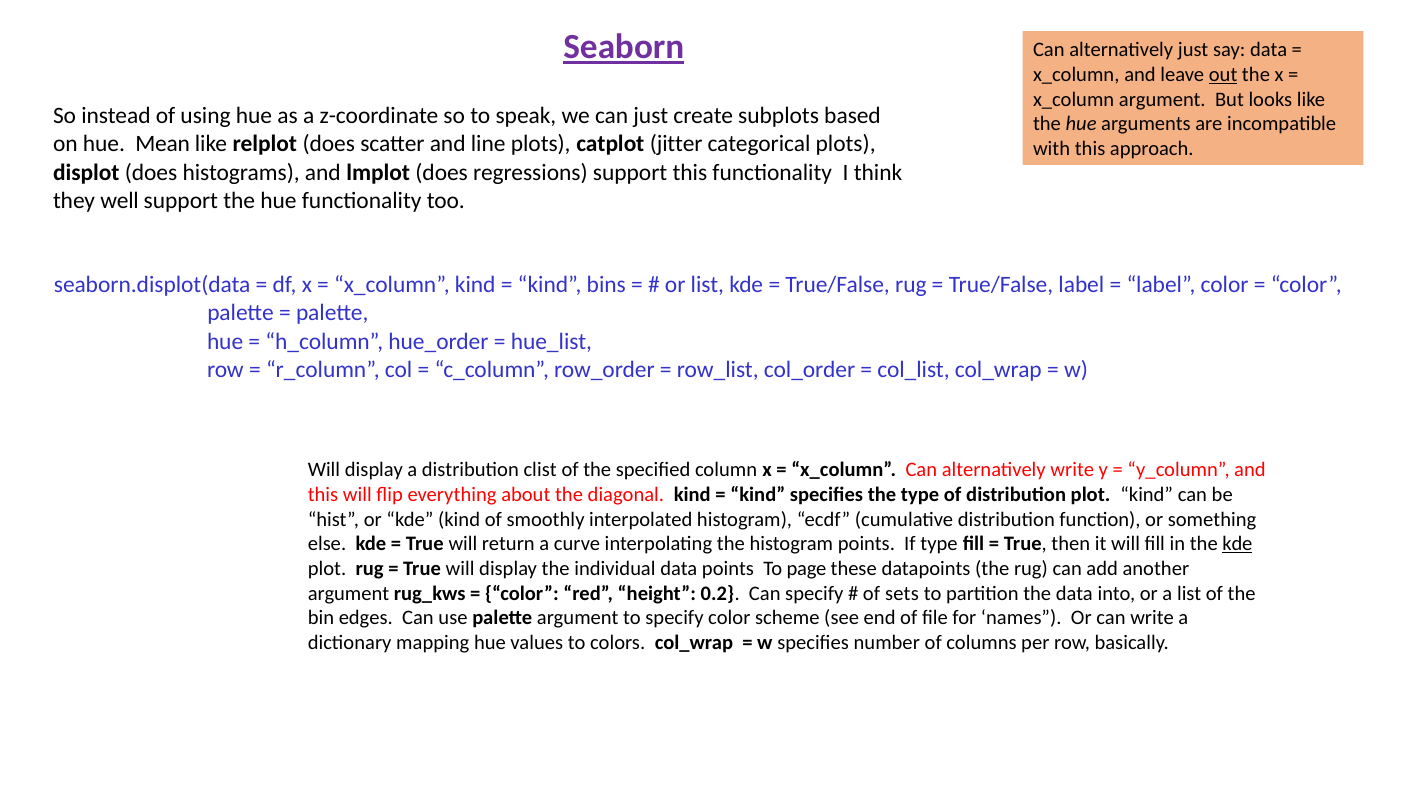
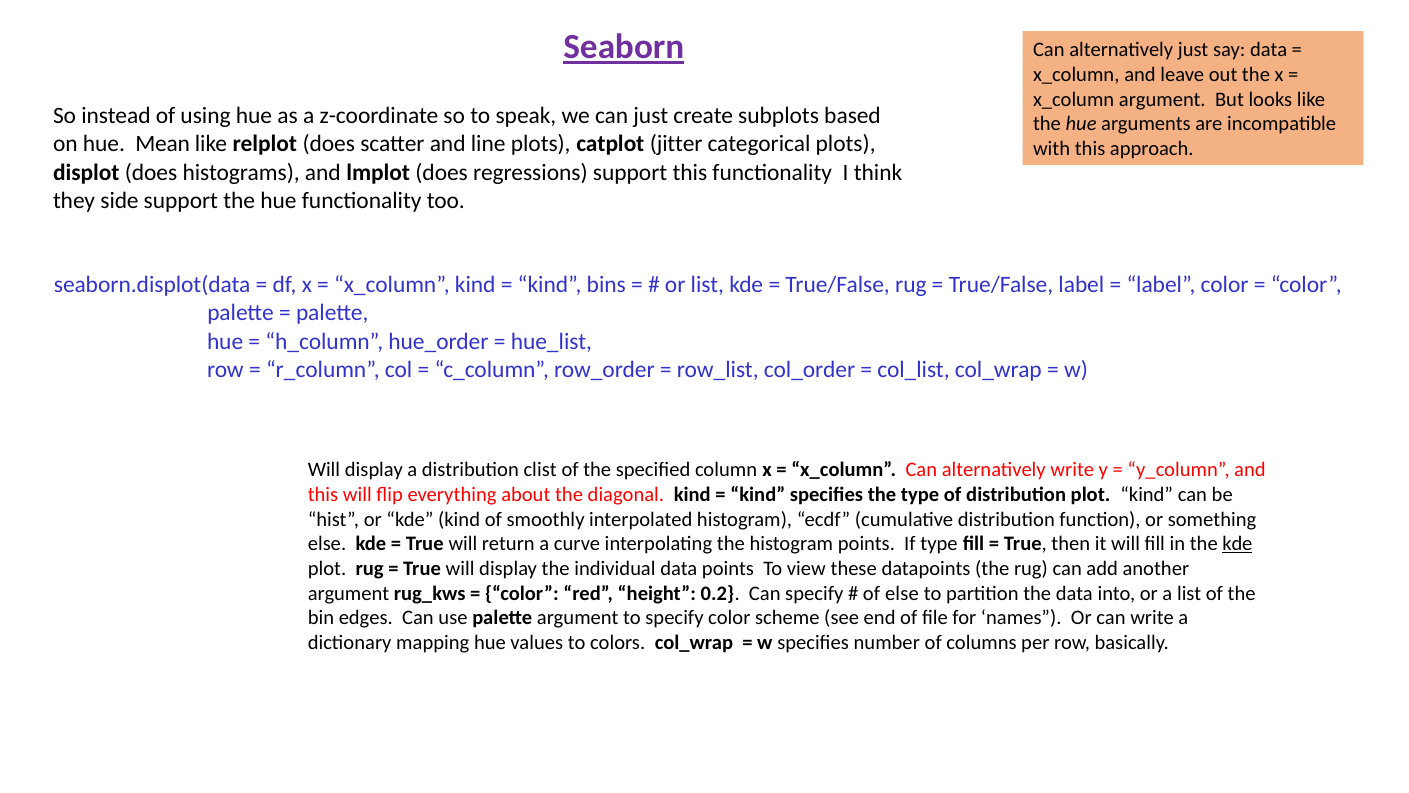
out underline: present -> none
well: well -> side
page: page -> view
of sets: sets -> else
